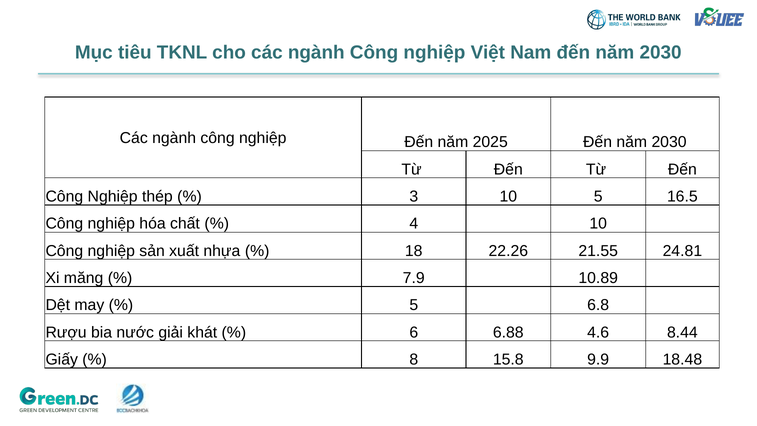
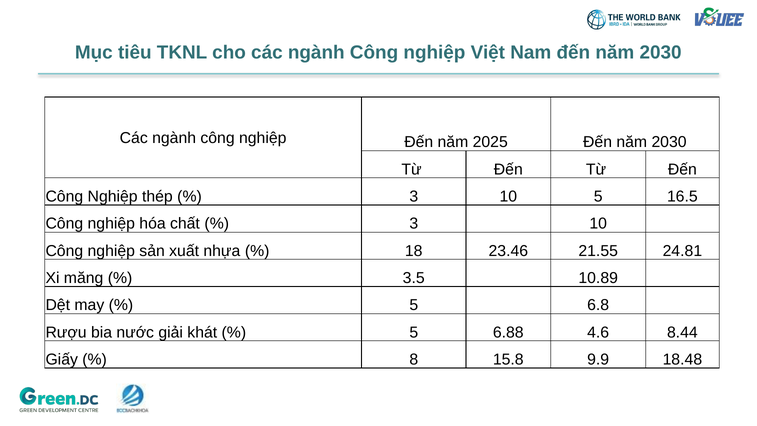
4 at (414, 224): 4 -> 3
22.26: 22.26 -> 23.46
7.9: 7.9 -> 3.5
6 at (414, 332): 6 -> 5
